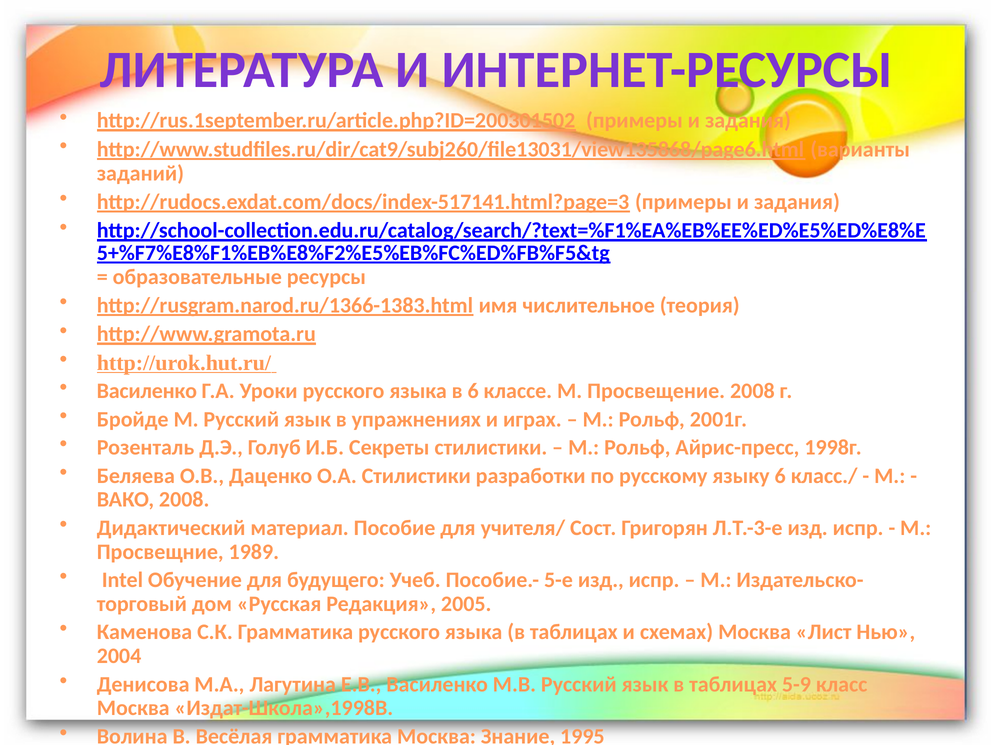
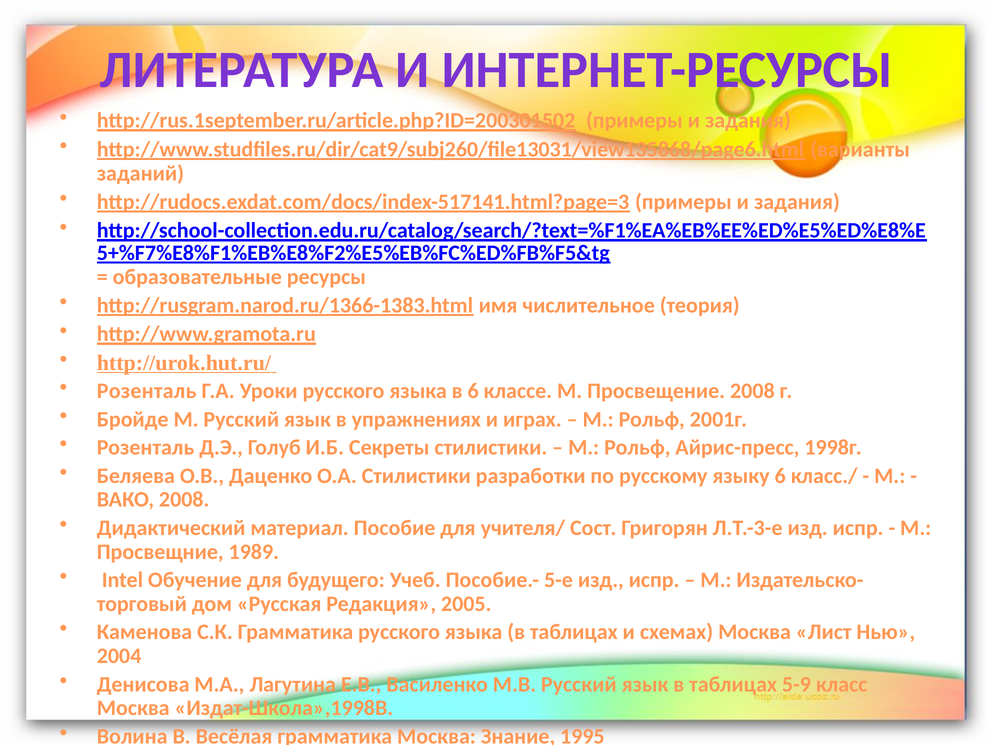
Василенко at (147, 391): Василенко -> Розенталь
